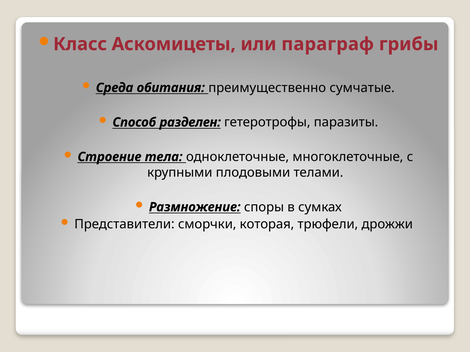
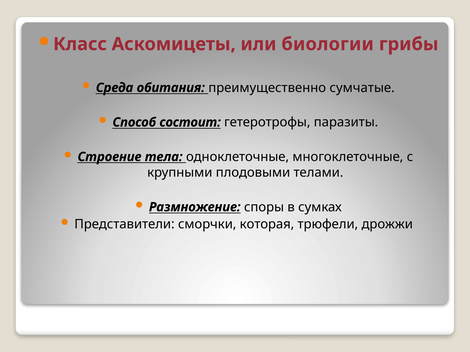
параграф: параграф -> биологии
разделен: разделен -> состоит
